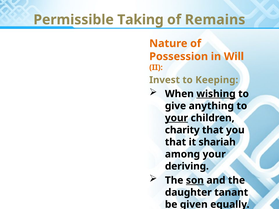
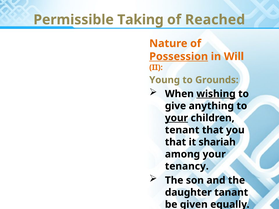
Remains: Remains -> Reached
Possession underline: none -> present
Invest: Invest -> Young
Keeping: Keeping -> Grounds
charity: charity -> tenant
deriving: deriving -> tenancy
son underline: present -> none
